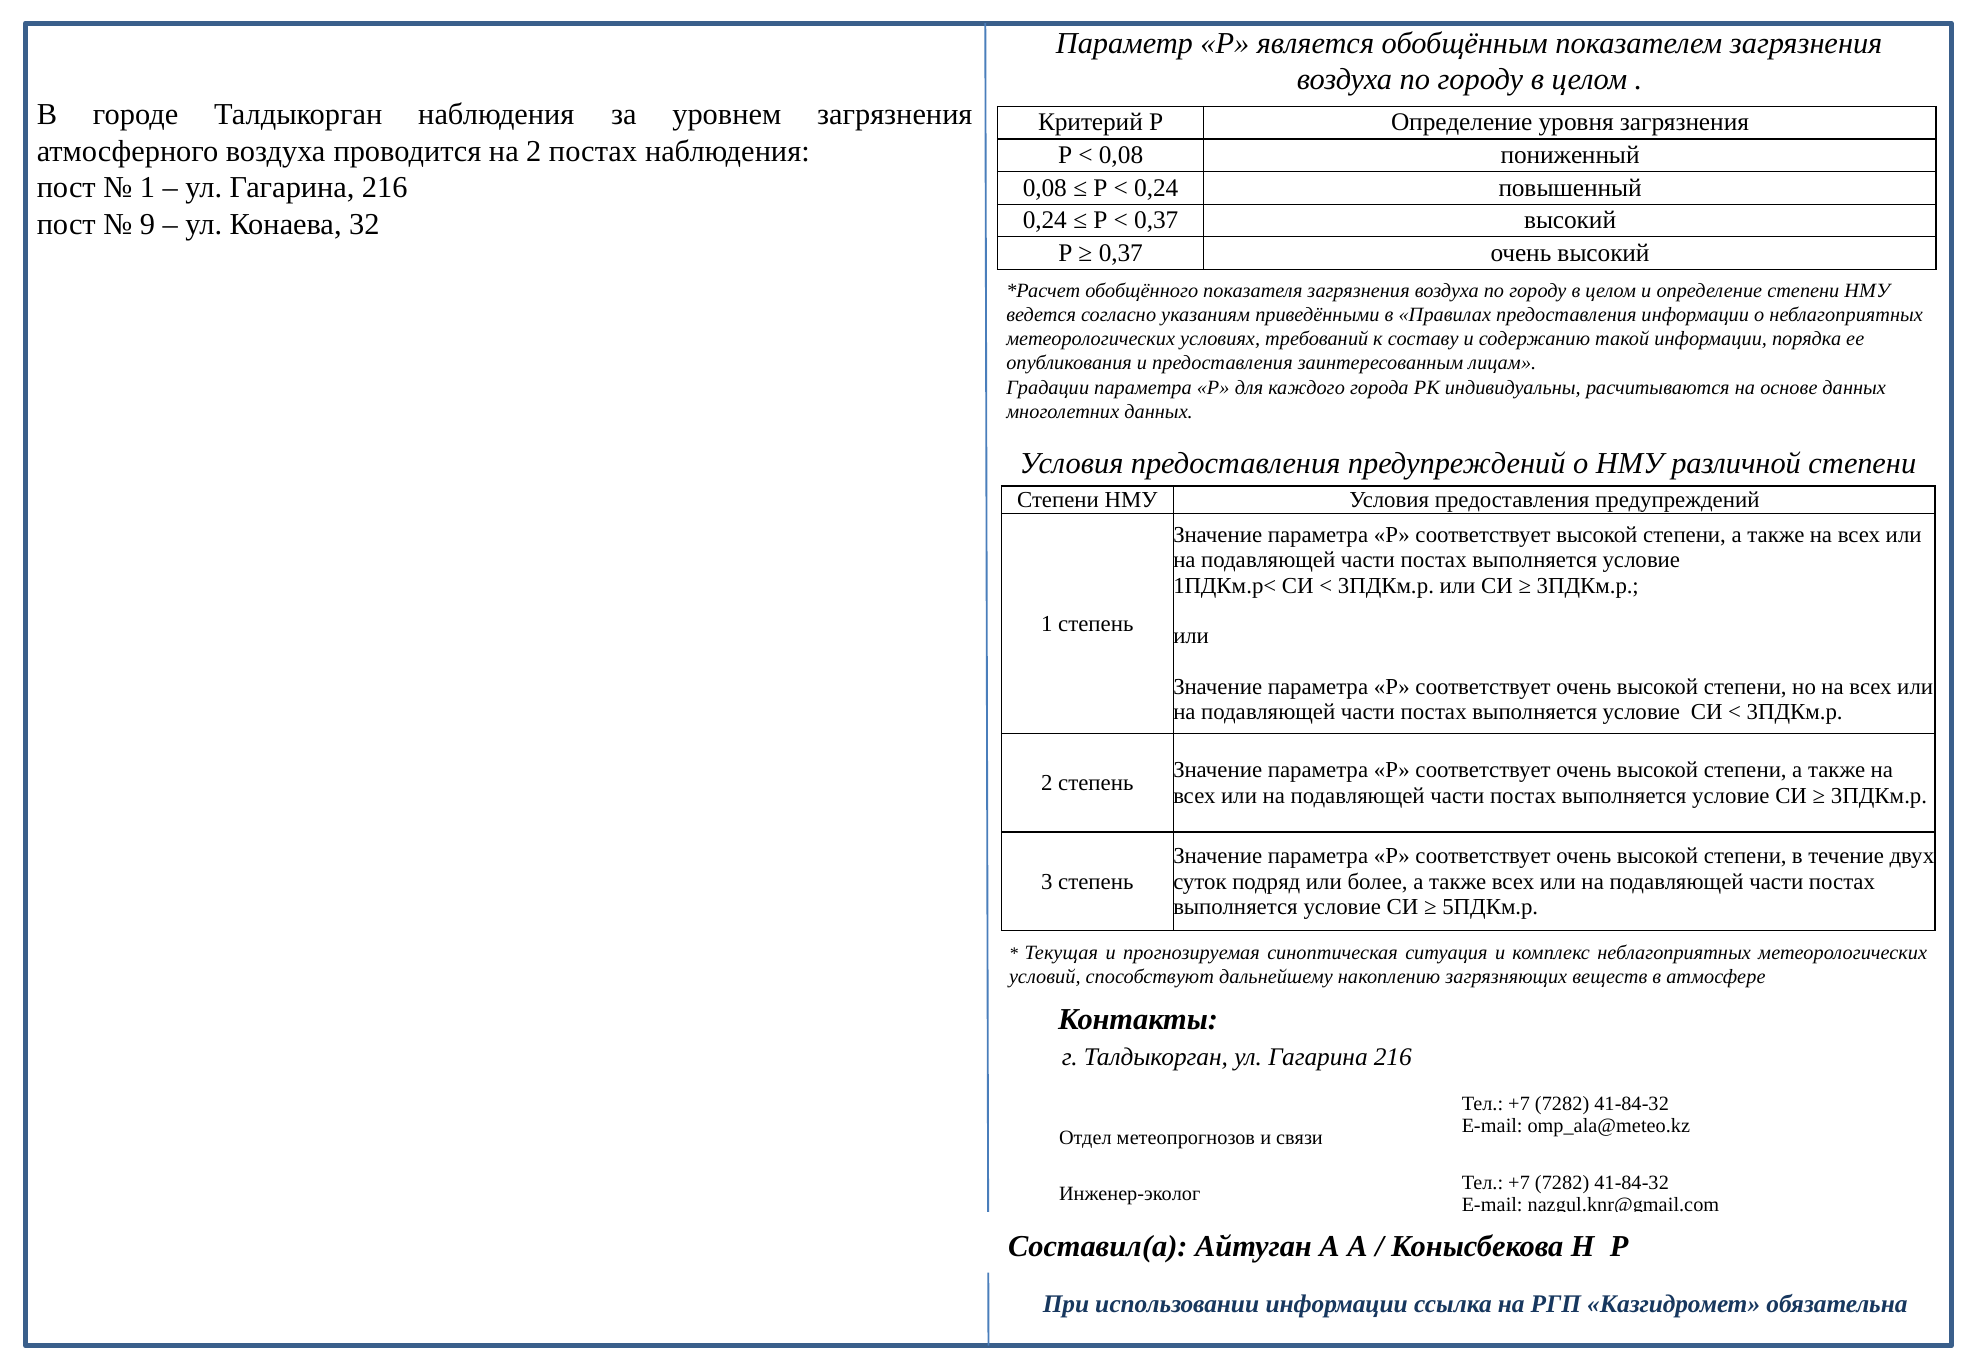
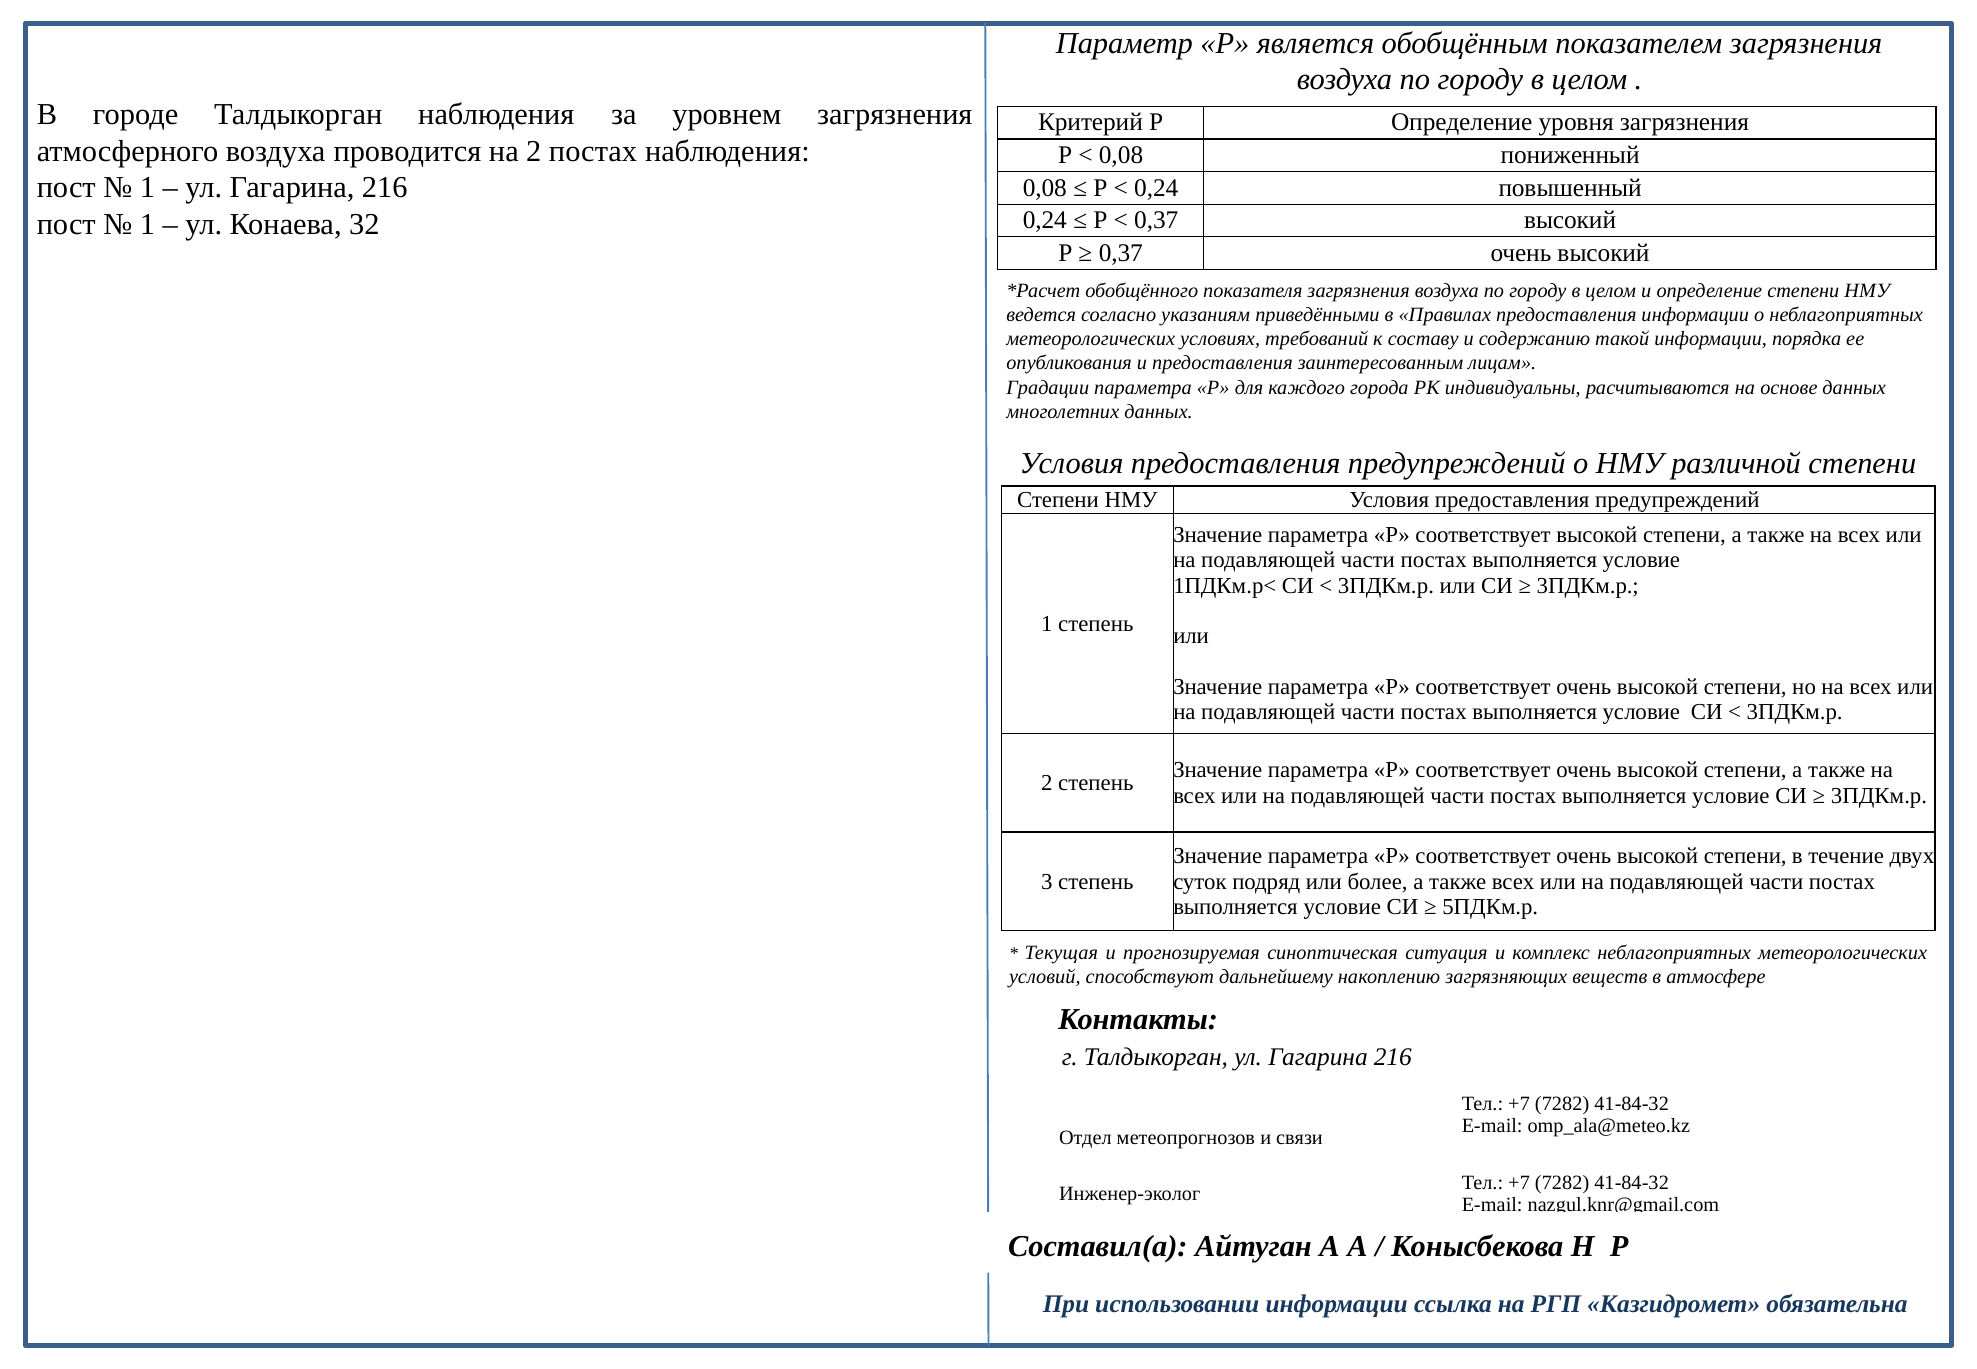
9 at (147, 224): 9 -> 1
